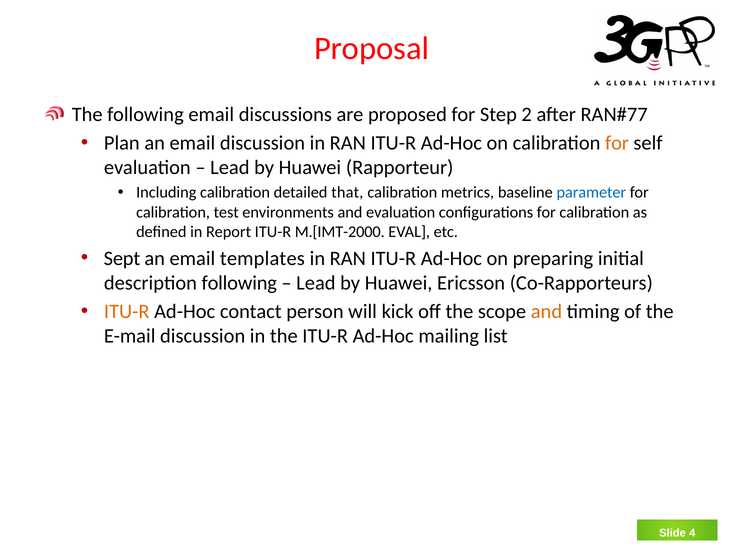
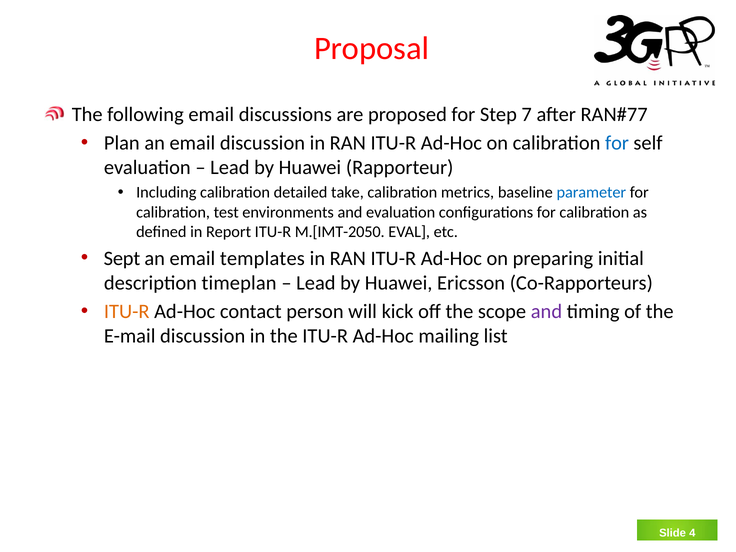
2: 2 -> 7
for at (617, 143) colour: orange -> blue
that: that -> take
M.[IMT-2000: M.[IMT-2000 -> M.[IMT-2050
description following: following -> timeplan
and at (546, 311) colour: orange -> purple
